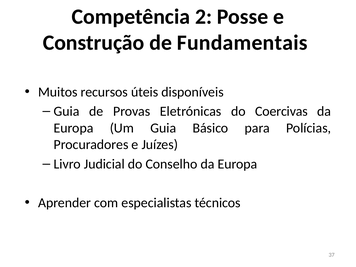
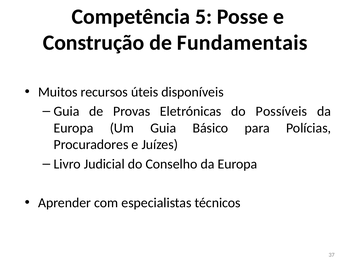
2: 2 -> 5
Coercivas: Coercivas -> Possíveis
